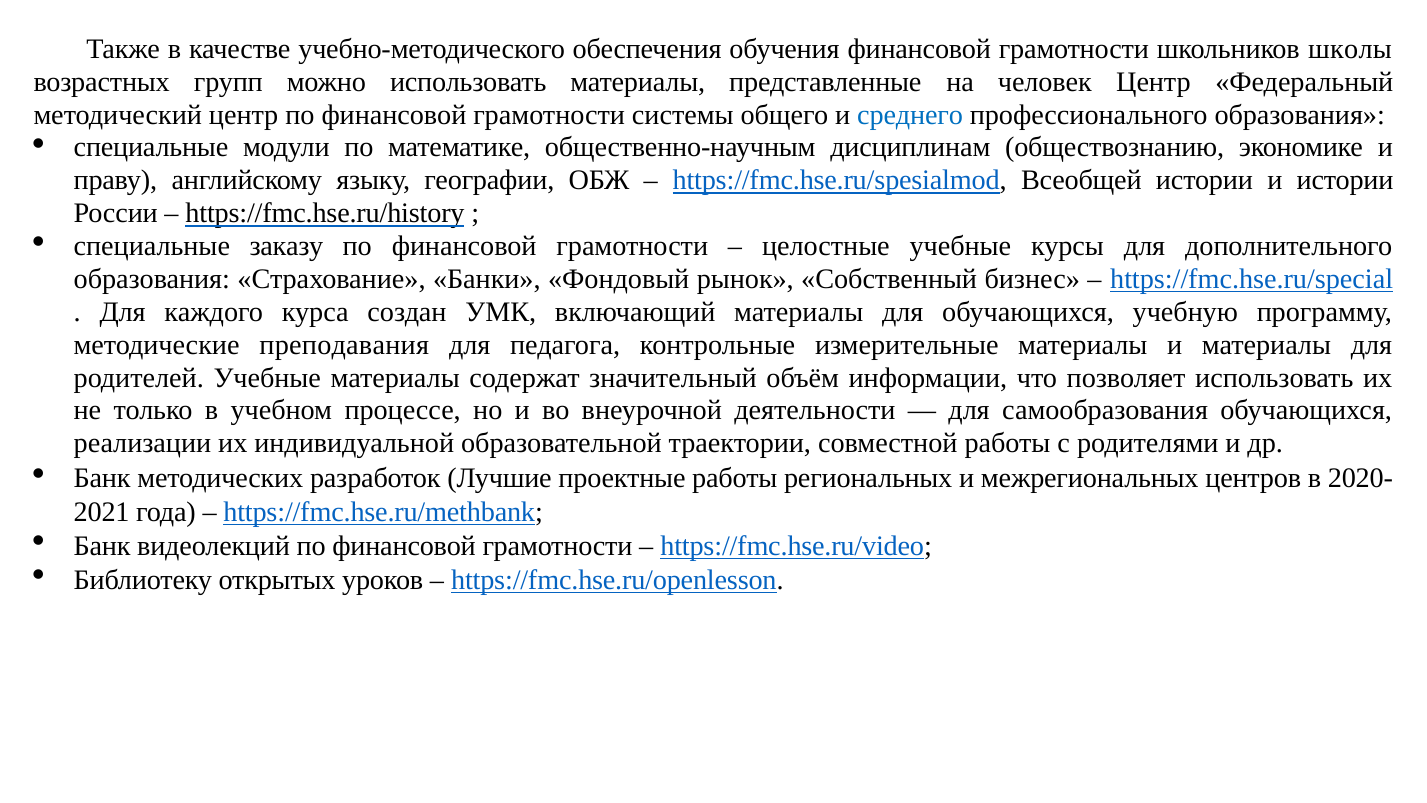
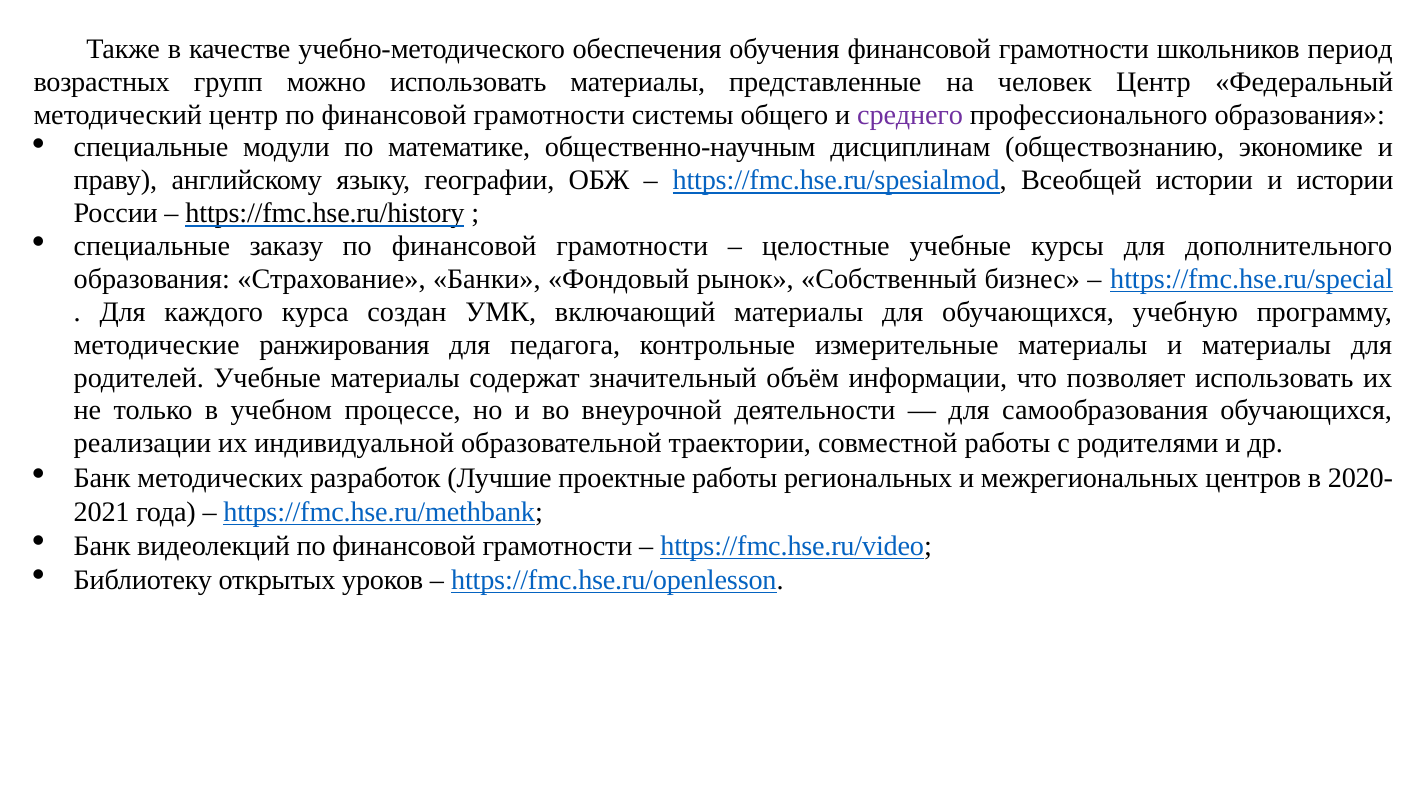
школы: школы -> период
среднего colour: blue -> purple
преподавания: преподавания -> ранжирования
